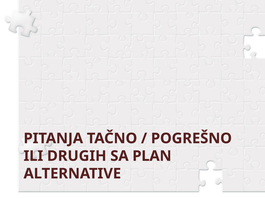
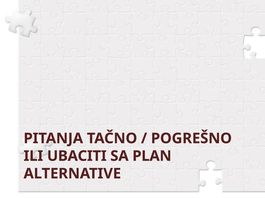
DRUGIH: DRUGIH -> UBACITI
